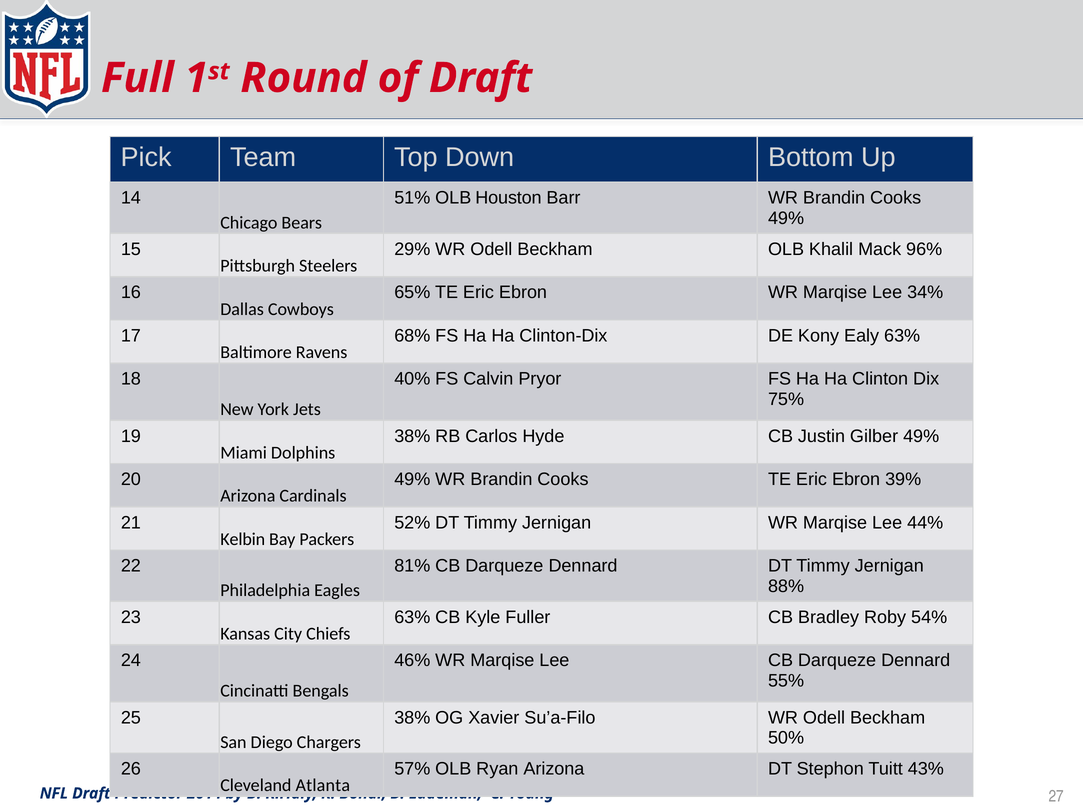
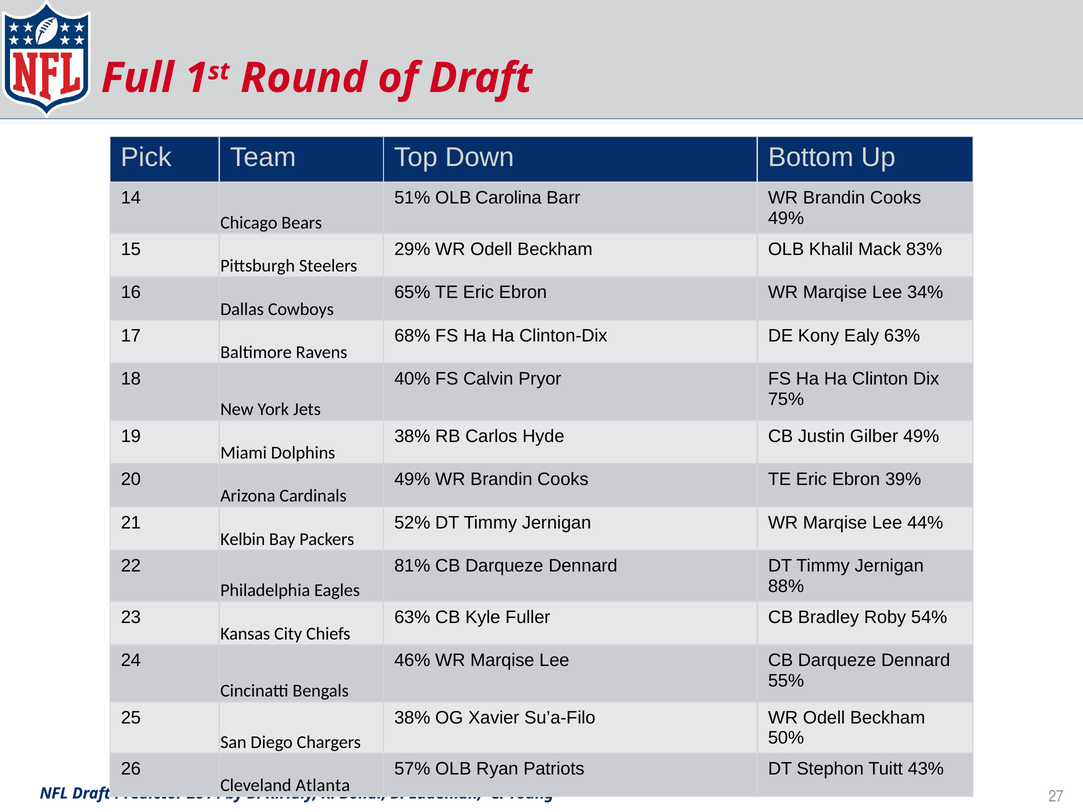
Houston: Houston -> Carolina
96%: 96% -> 83%
Ryan Arizona: Arizona -> Patriots
